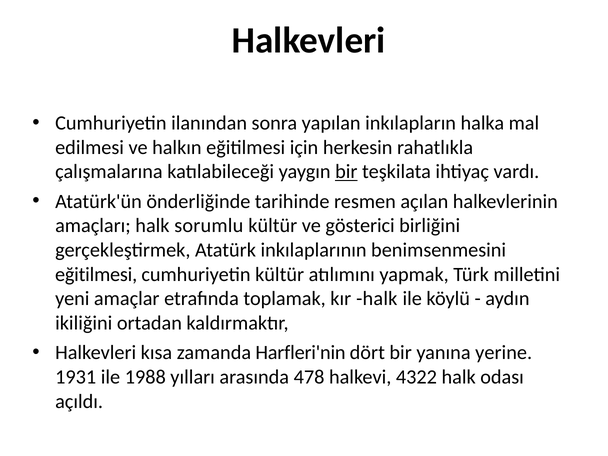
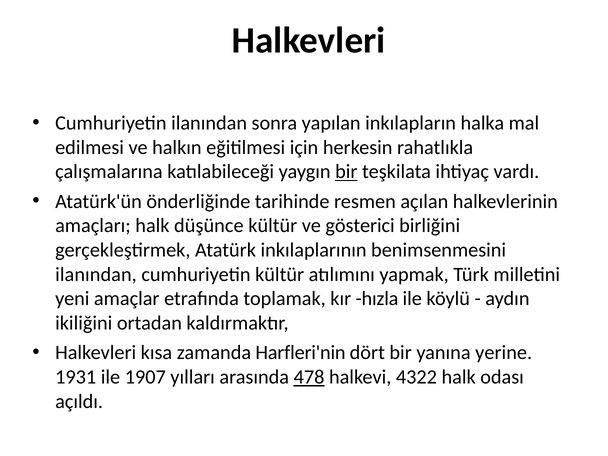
sorumlu: sorumlu -> düşünce
eğitilmesi at (96, 274): eğitilmesi -> ilanından
kır halk: halk -> hızla
1988: 1988 -> 1907
478 underline: none -> present
